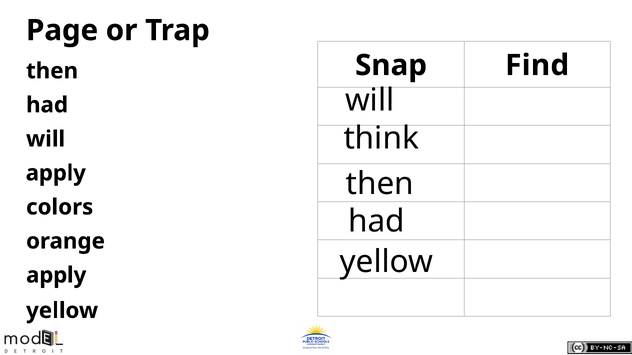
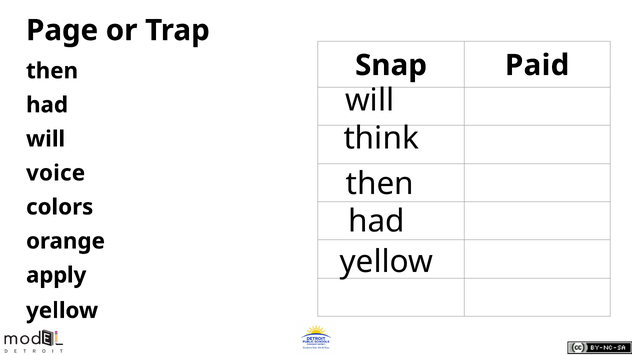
Find: Find -> Paid
apply at (56, 173): apply -> voice
